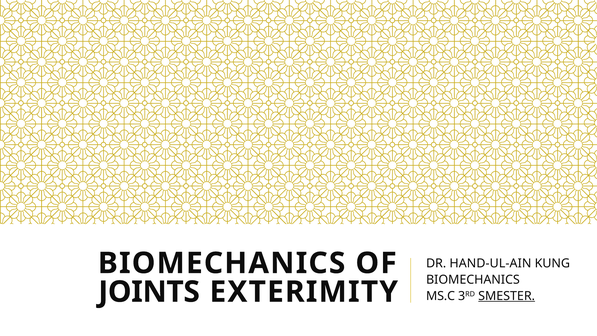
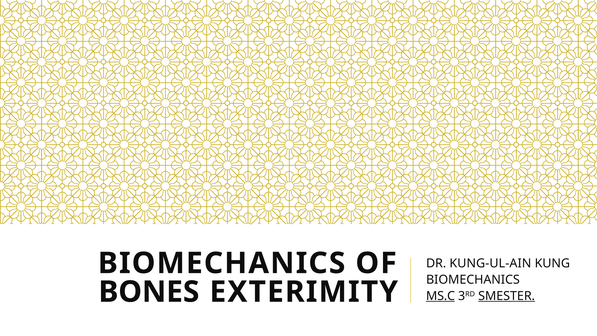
HAND-UL-AIN: HAND-UL-AIN -> KUNG-UL-AIN
JOINTS: JOINTS -> BONES
MS.C underline: none -> present
